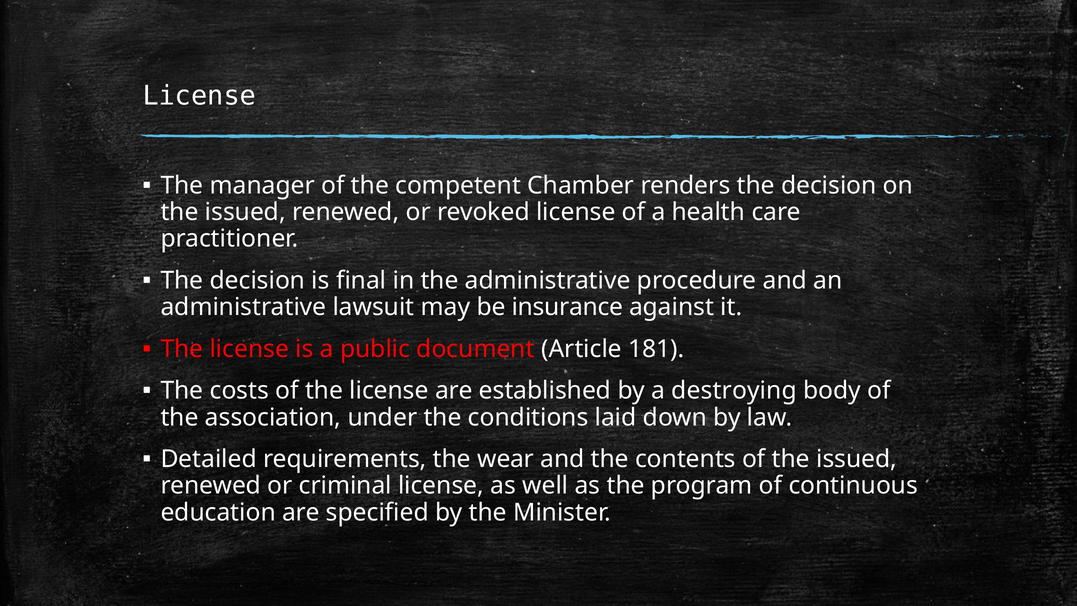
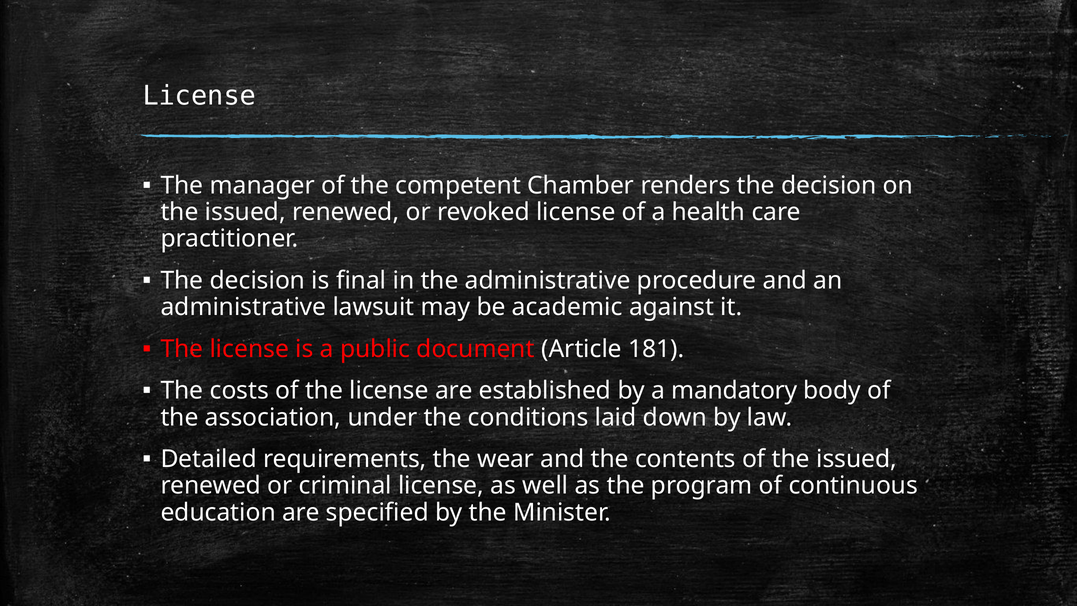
insurance: insurance -> academic
destroying: destroying -> mandatory
